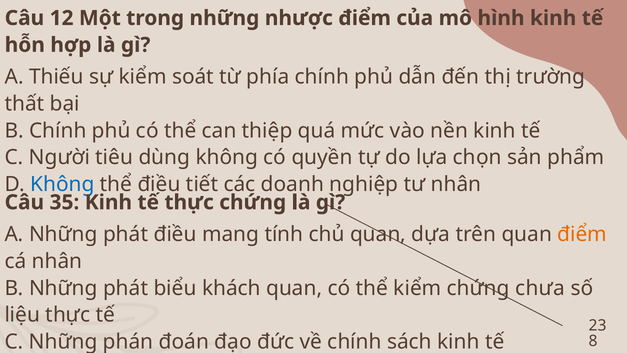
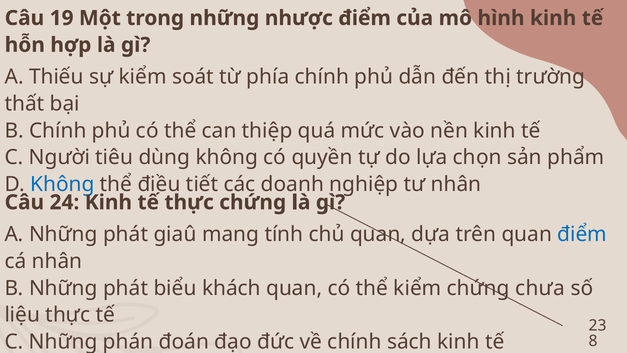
12: 12 -> 19
35: 35 -> 24
phát điều: điều -> giaû
điểm colour: orange -> blue
